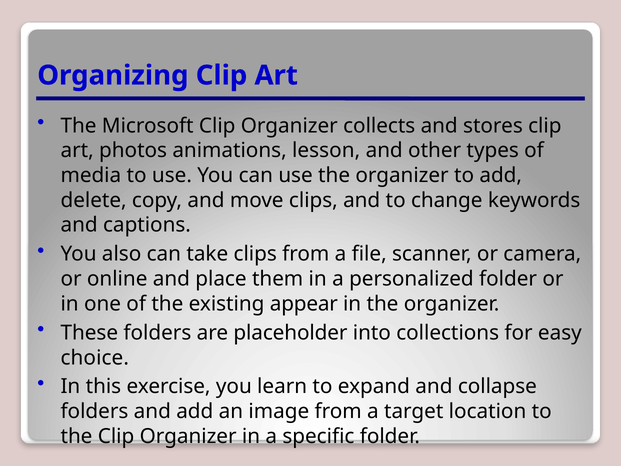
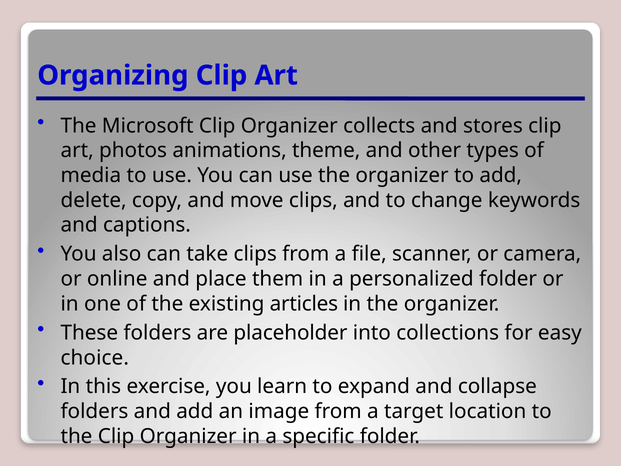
lesson: lesson -> theme
appear: appear -> articles
